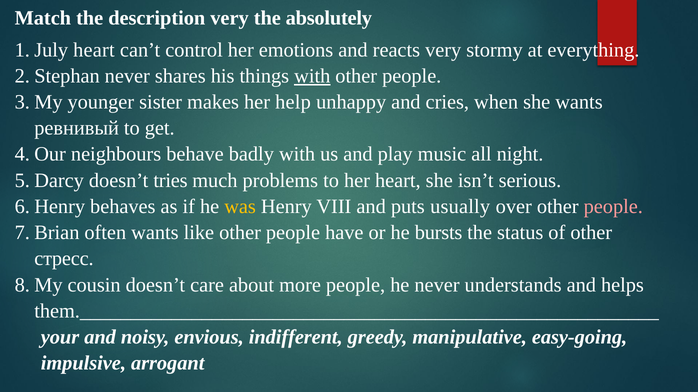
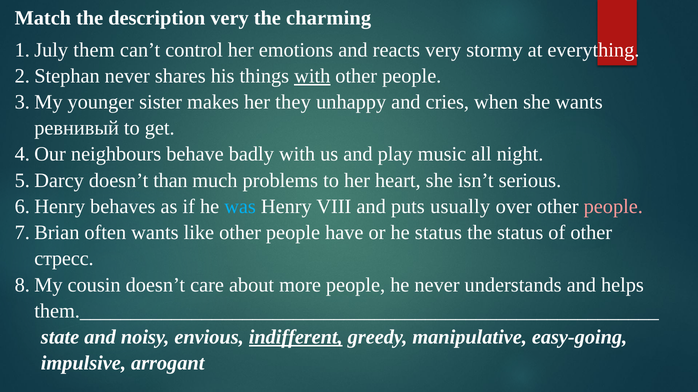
absolutely: absolutely -> charming
heart at (94, 50): heart -> them
help: help -> they
tries: tries -> than
was colour: yellow -> light blue
he bursts: bursts -> status
your: your -> state
indifferent underline: none -> present
